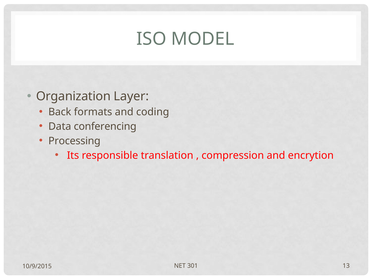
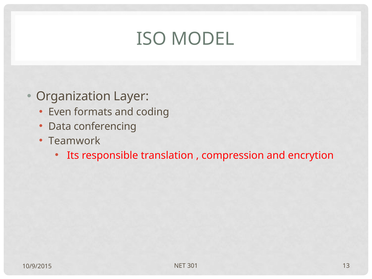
Back: Back -> Even
Processing: Processing -> Teamwork
